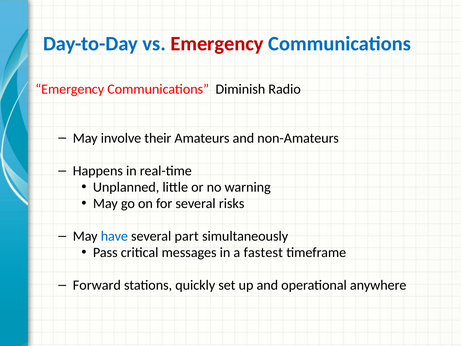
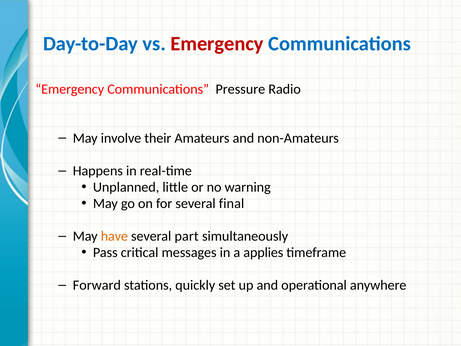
Diminish: Diminish -> Pressure
risks: risks -> final
have colour: blue -> orange
fastest: fastest -> applies
